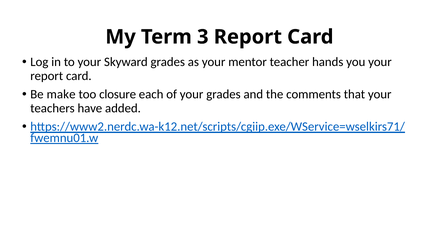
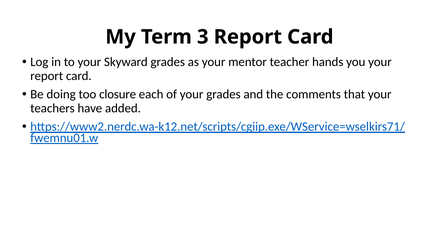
make: make -> doing
